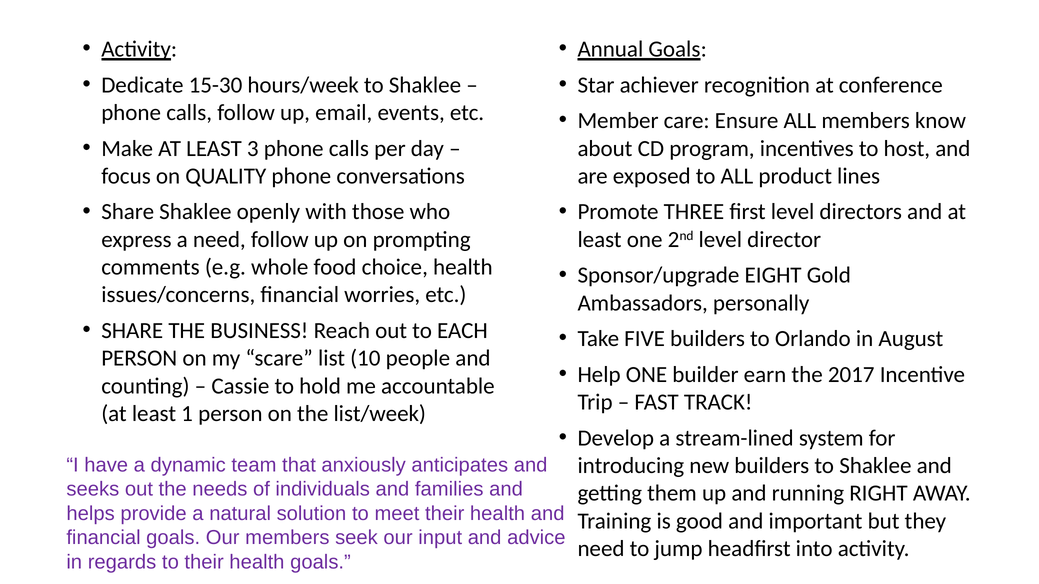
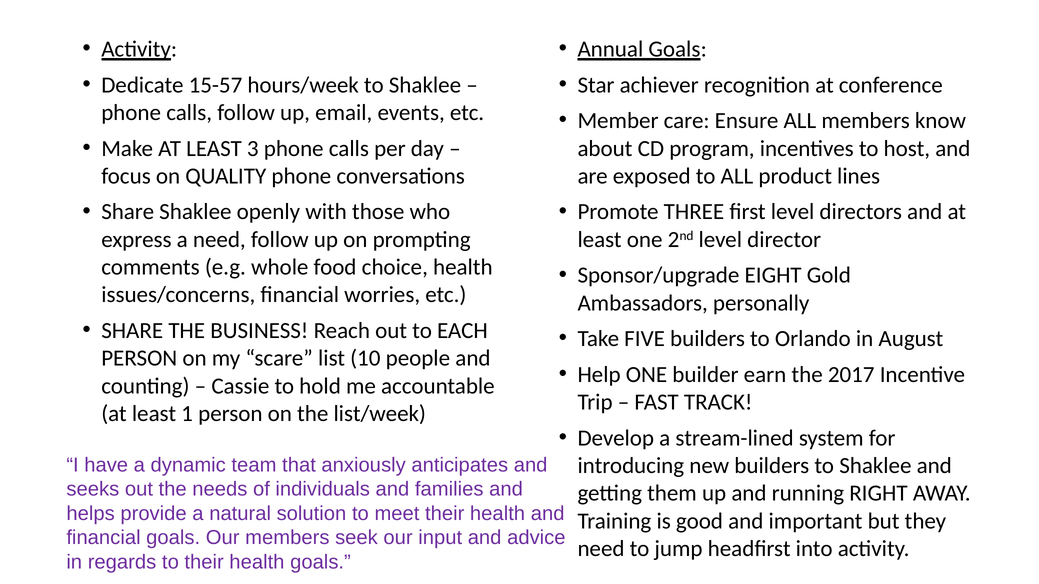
15-30: 15-30 -> 15-57
